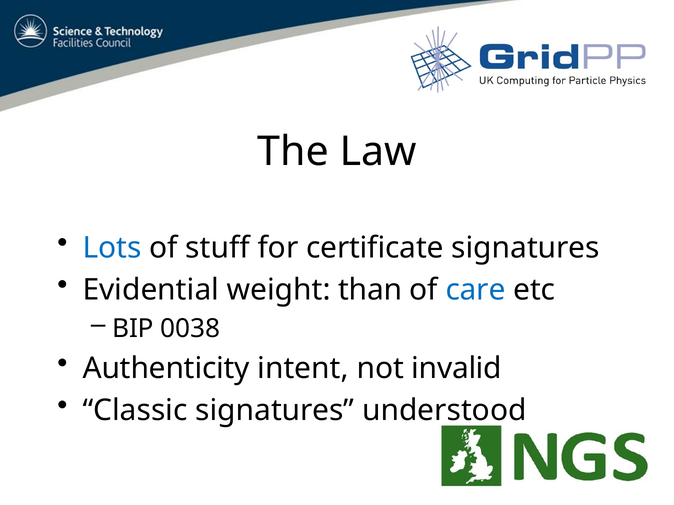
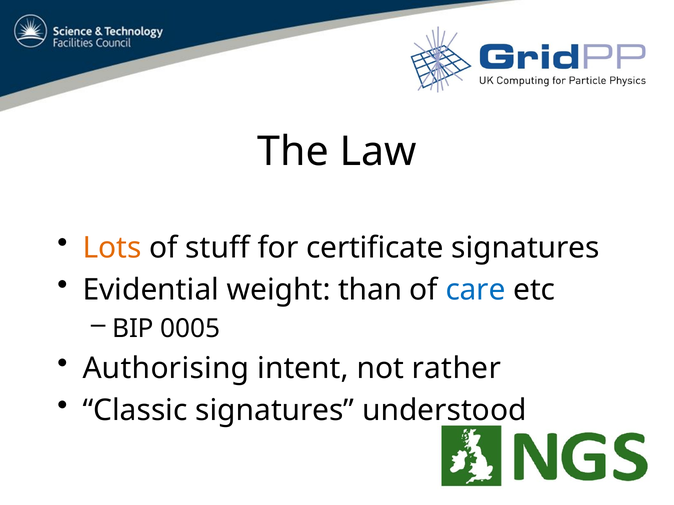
Lots colour: blue -> orange
0038: 0038 -> 0005
Authenticity: Authenticity -> Authorising
invalid: invalid -> rather
